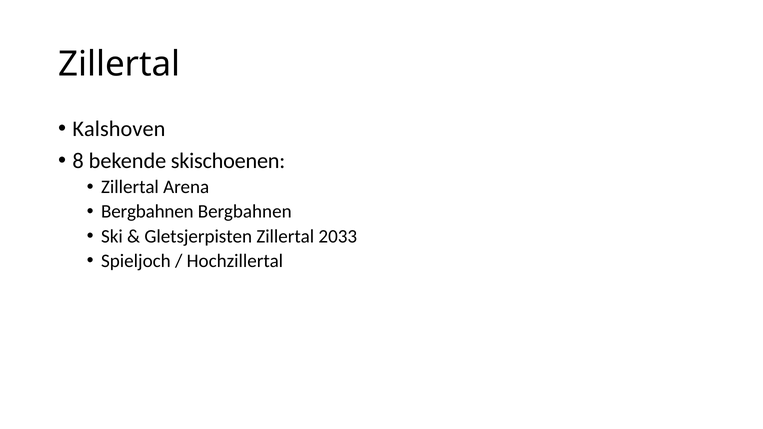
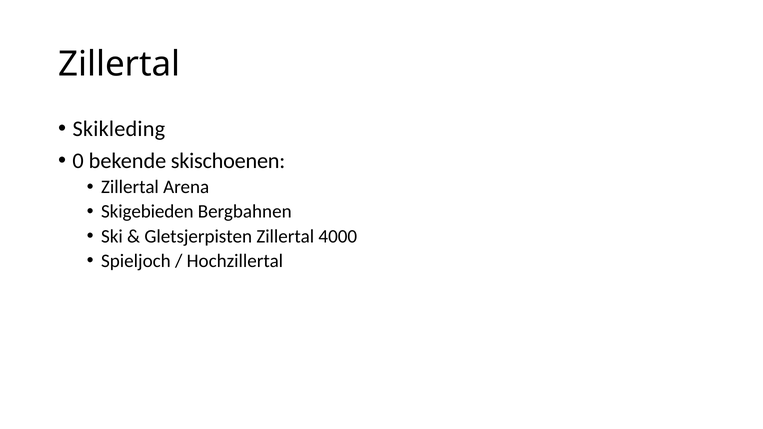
Kalshoven: Kalshoven -> Skikleding
8: 8 -> 0
Bergbahnen at (147, 212): Bergbahnen -> Skigebieden
2033: 2033 -> 4000
